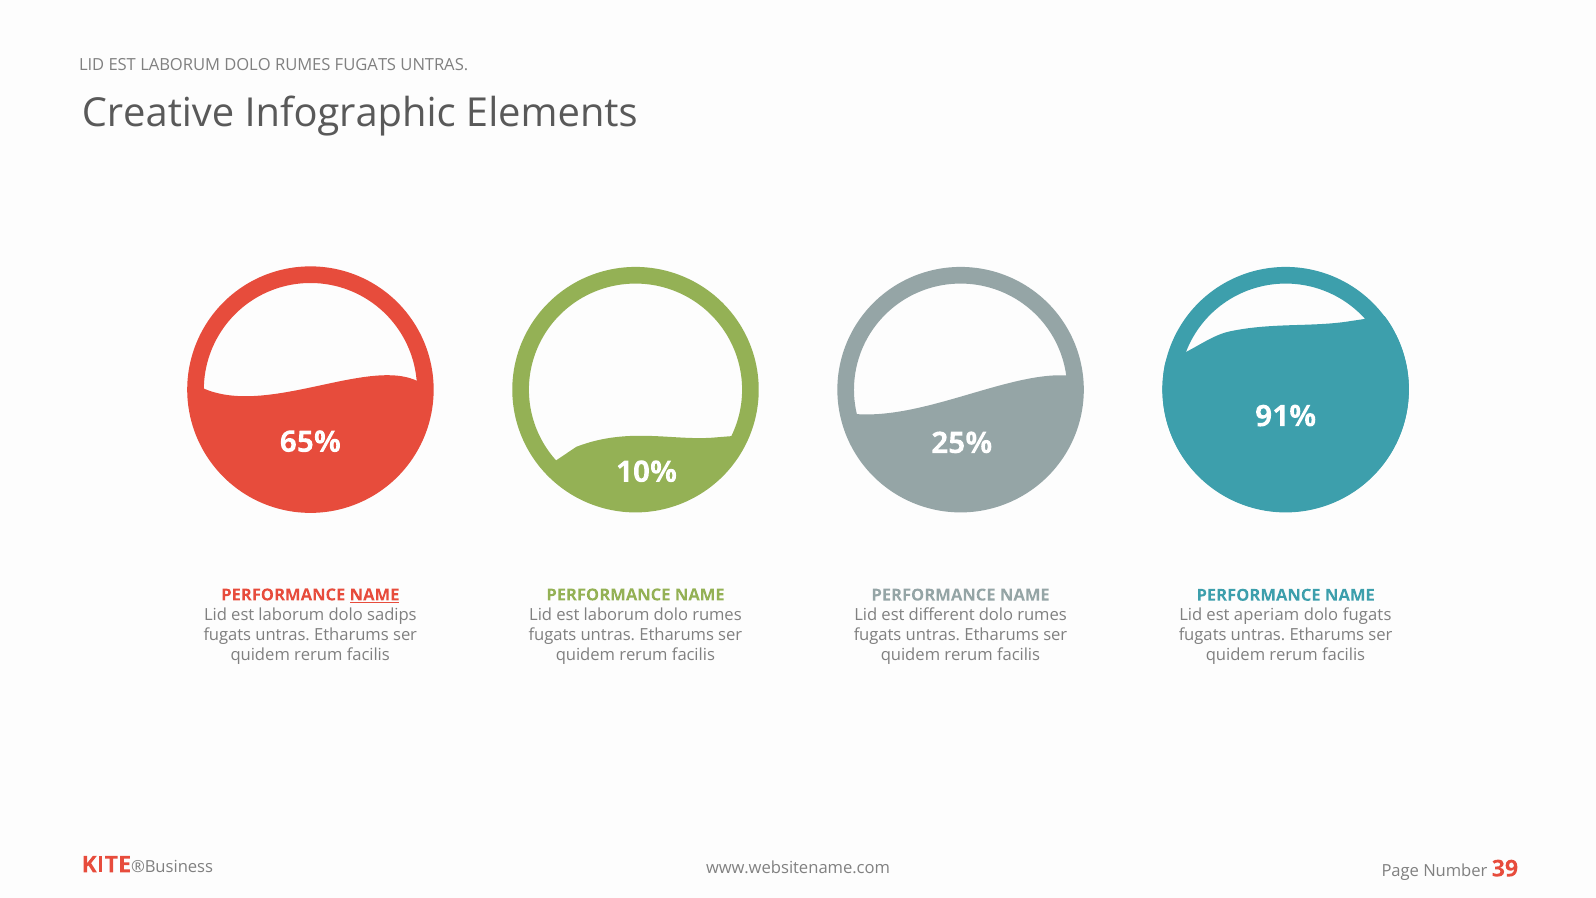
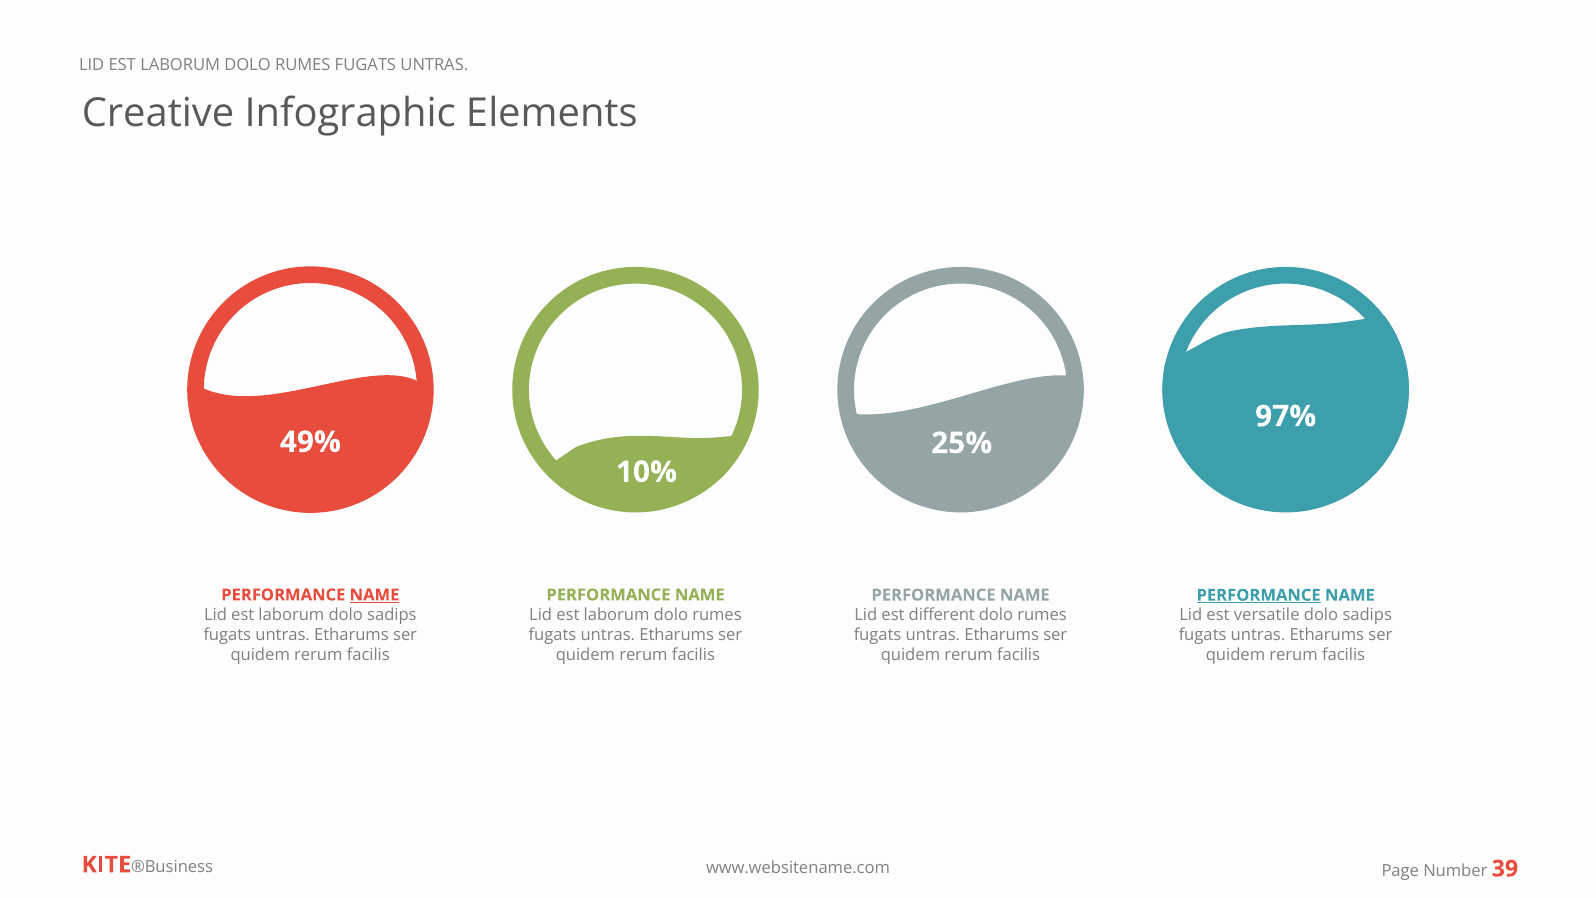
91%: 91% -> 97%
65%: 65% -> 49%
PERFORMANCE at (1259, 595) underline: none -> present
aperiam: aperiam -> versatile
fugats at (1367, 615): fugats -> sadips
